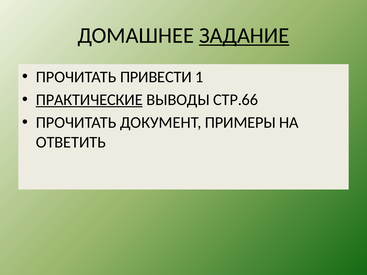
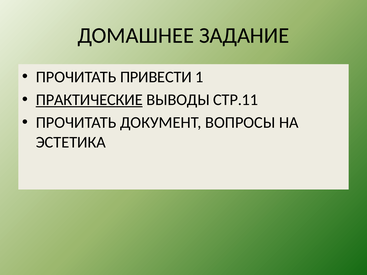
ЗАДАНИЕ underline: present -> none
СТР.66: СТР.66 -> СТР.11
ПРИМЕРЫ: ПРИМЕРЫ -> ВОПРОСЫ
ОТВЕТИТЬ: ОТВЕТИТЬ -> ЭСТЕТИКА
